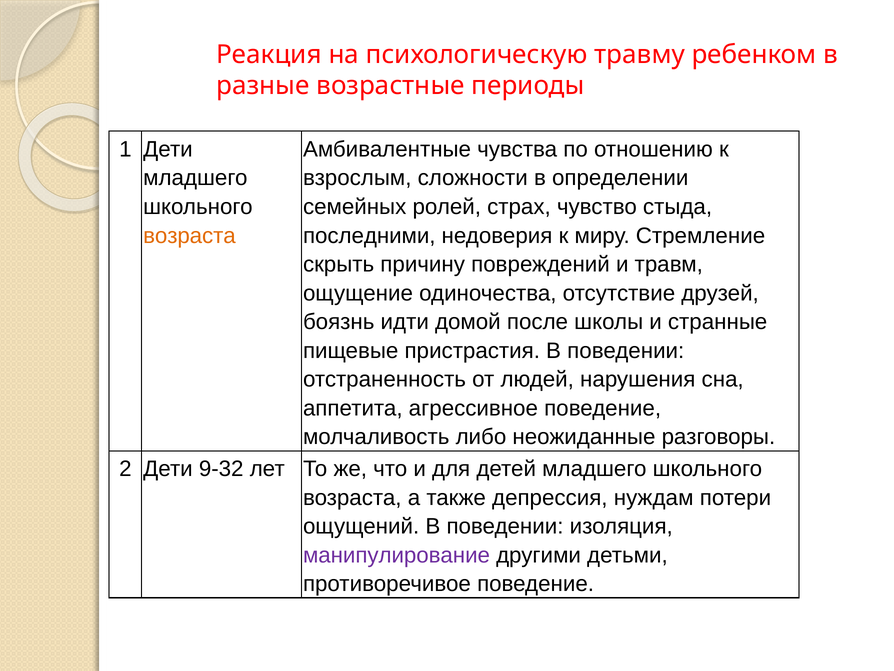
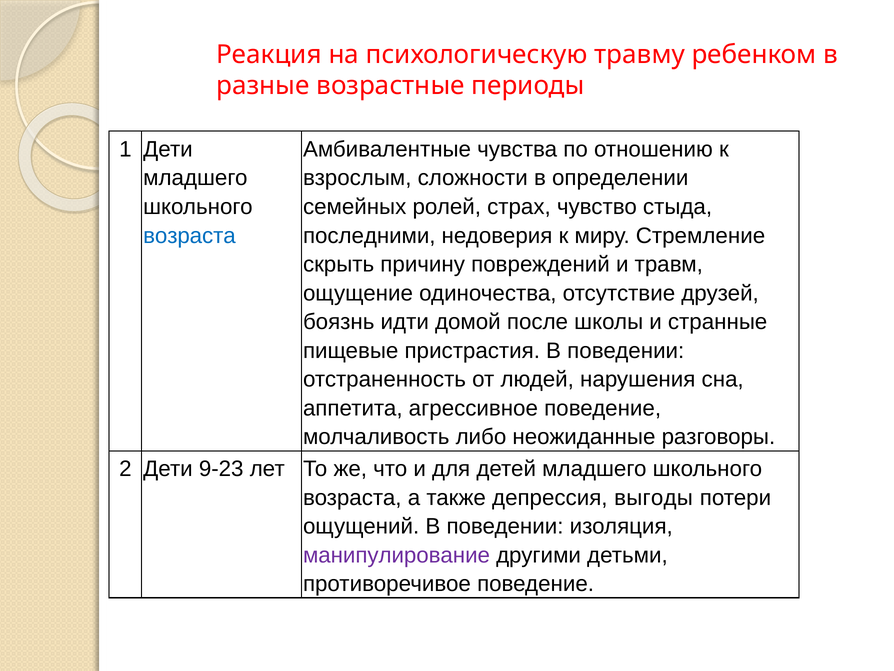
возраста at (189, 235) colour: orange -> blue
9-32: 9-32 -> 9-23
нуждам: нуждам -> выгоды
